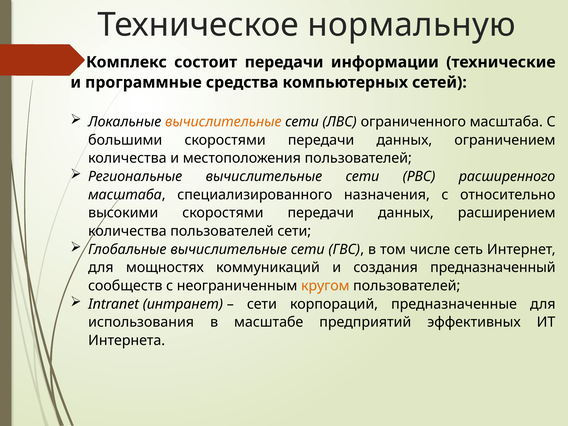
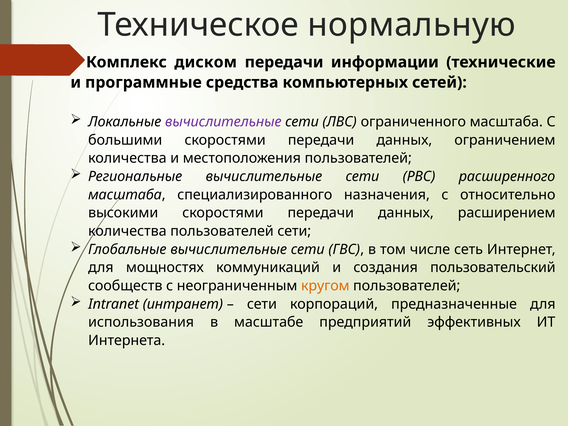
состоит: состоит -> диском
вычислительные at (223, 122) colour: orange -> purple
предназначенный: предназначенный -> пользовательский
